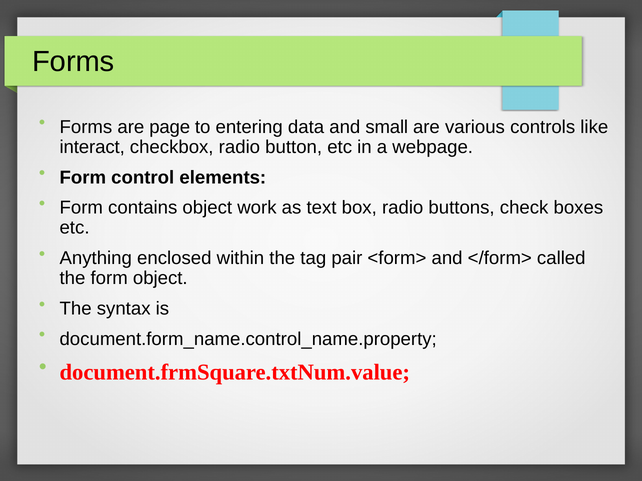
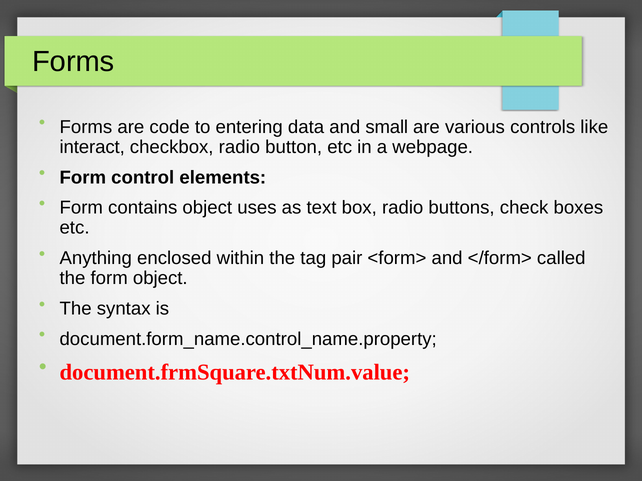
page: page -> code
work: work -> uses
